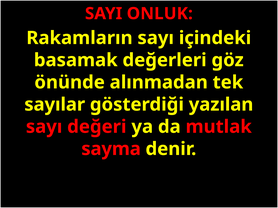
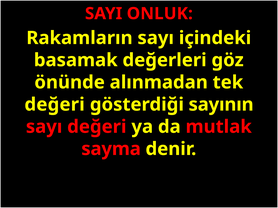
sayılar at (55, 105): sayılar -> değeri
yazılan: yazılan -> sayının
